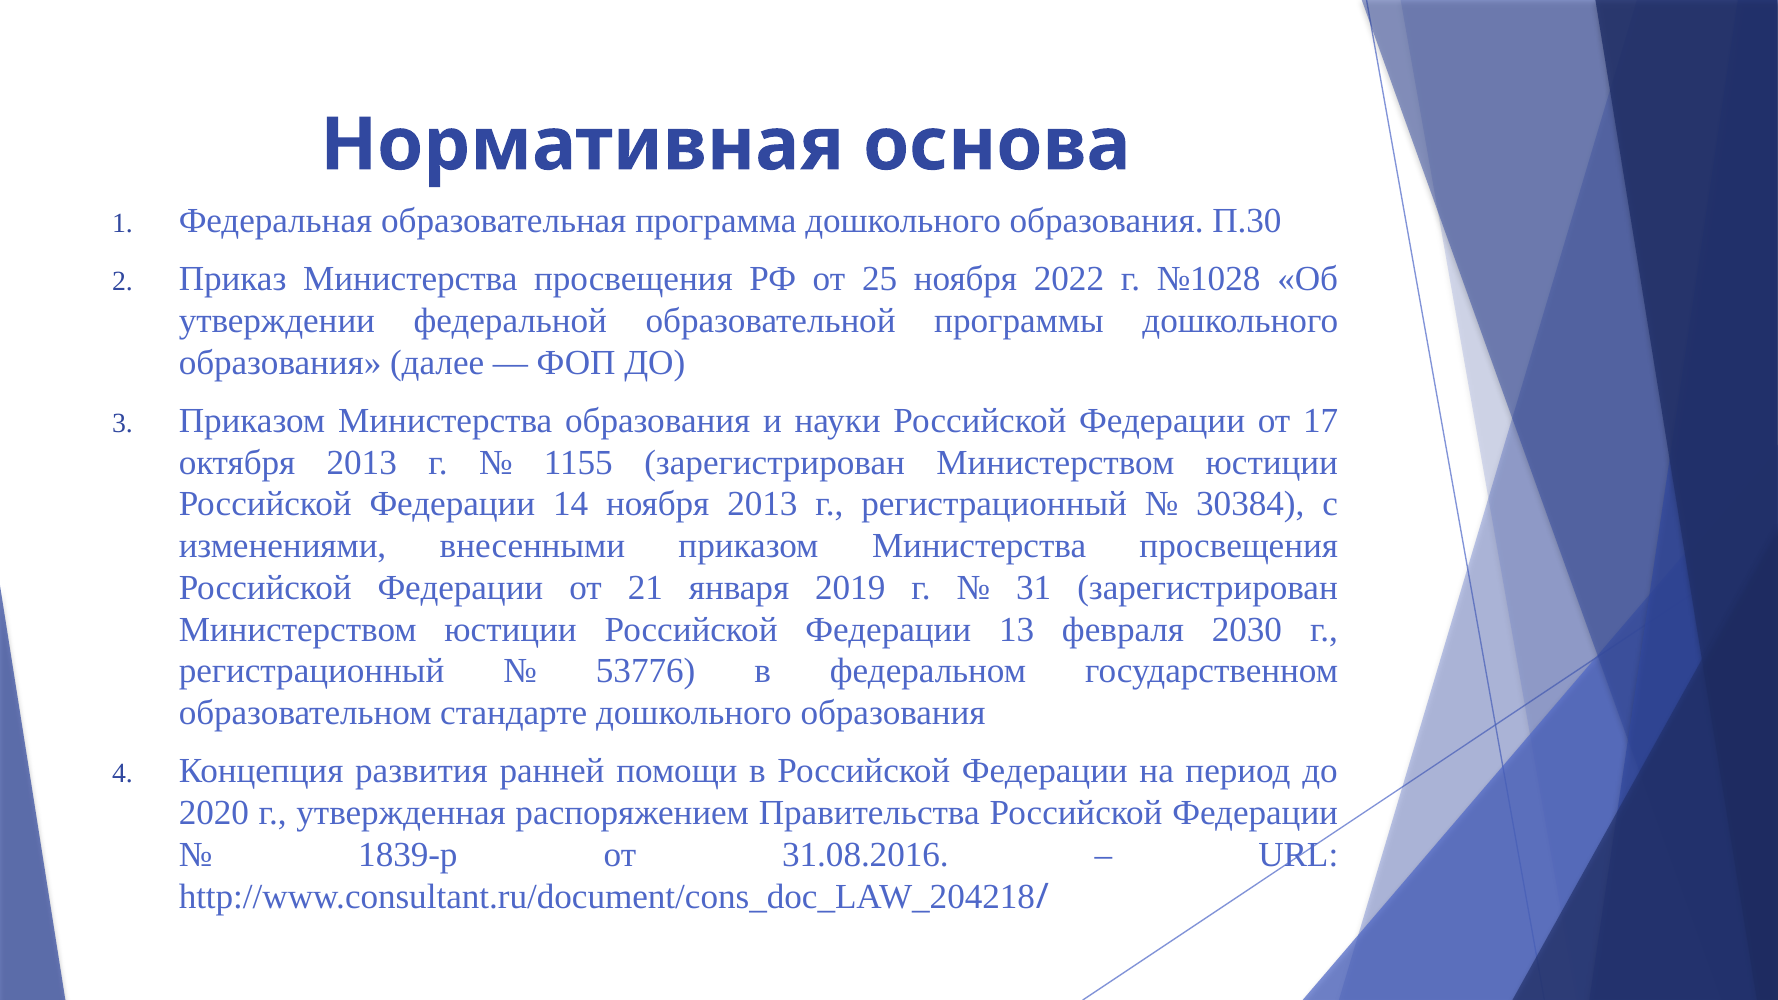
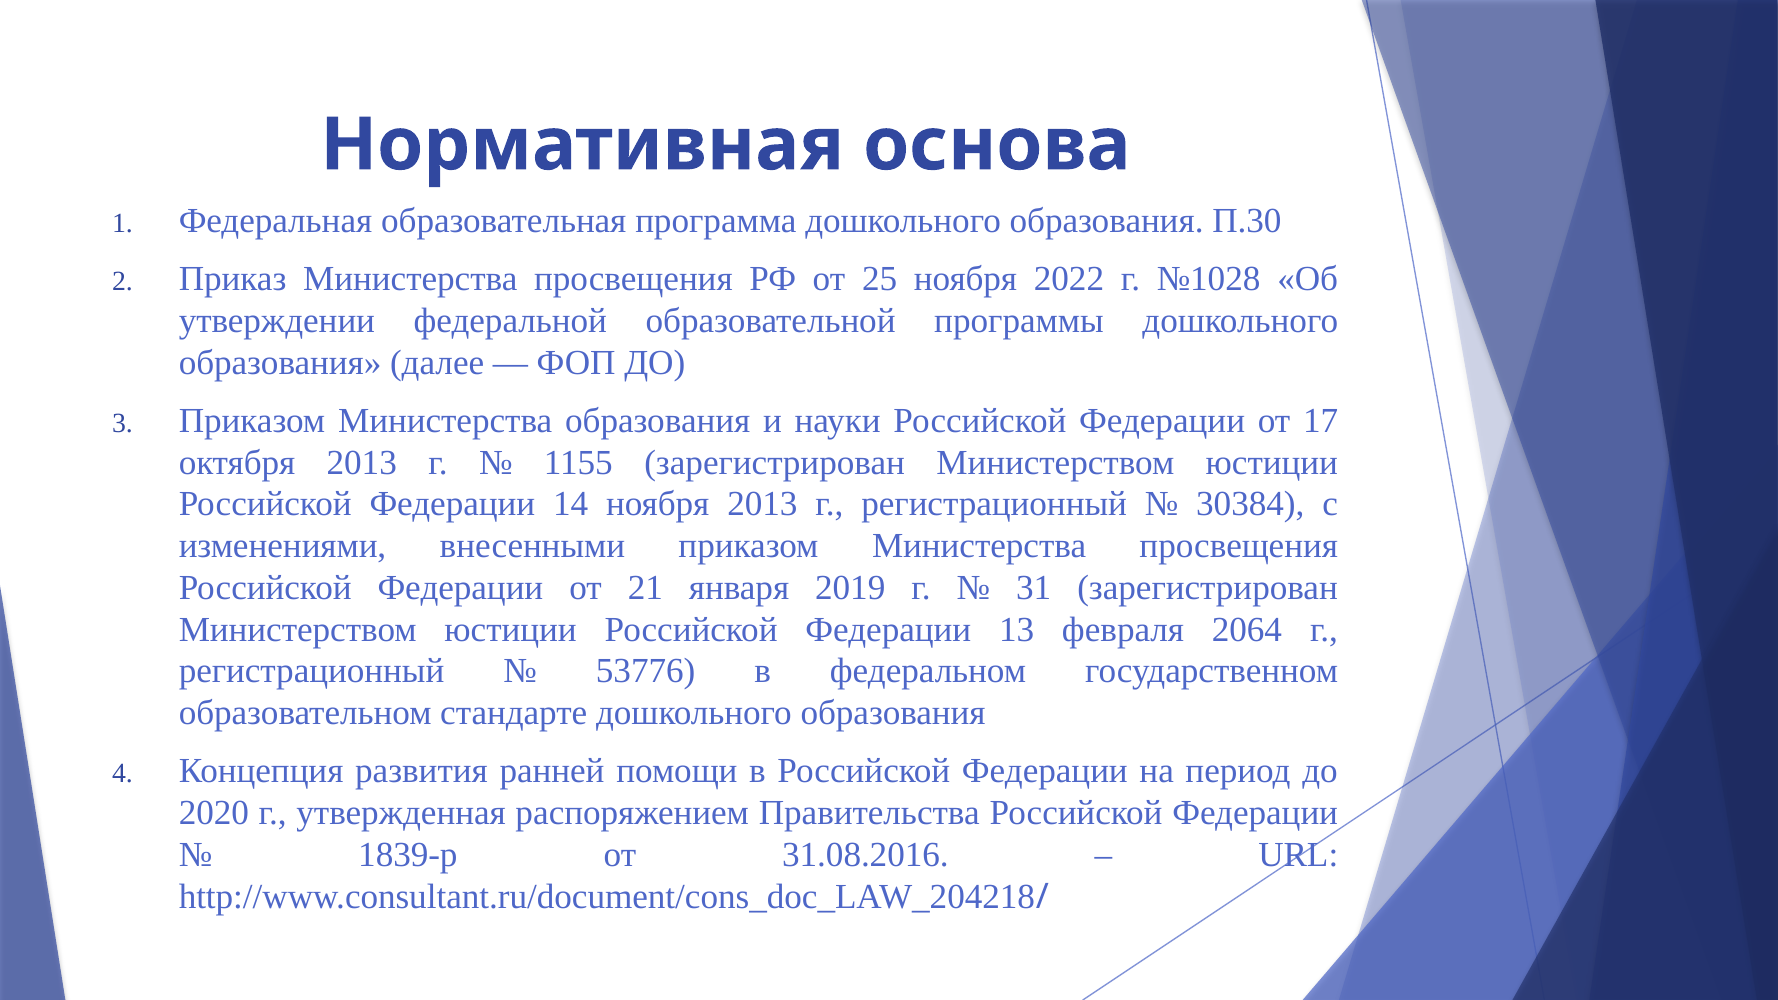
2030: 2030 -> 2064
